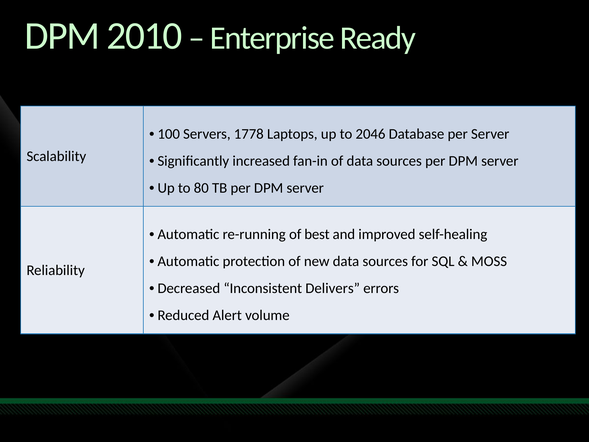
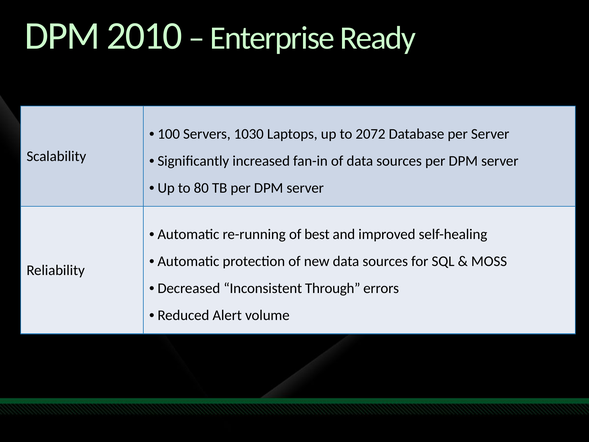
1778: 1778 -> 1030
2046: 2046 -> 2072
Delivers: Delivers -> Through
